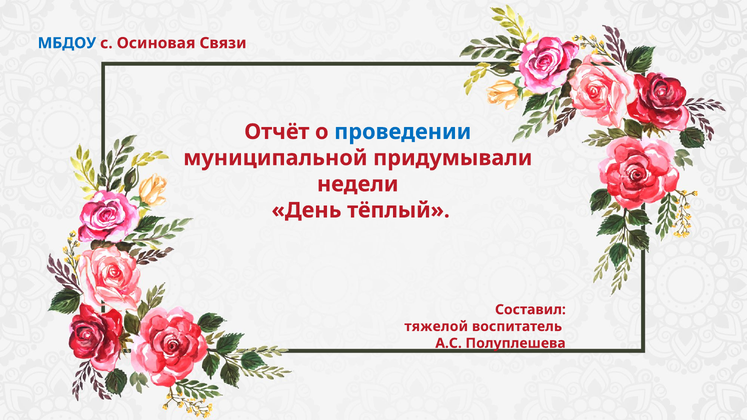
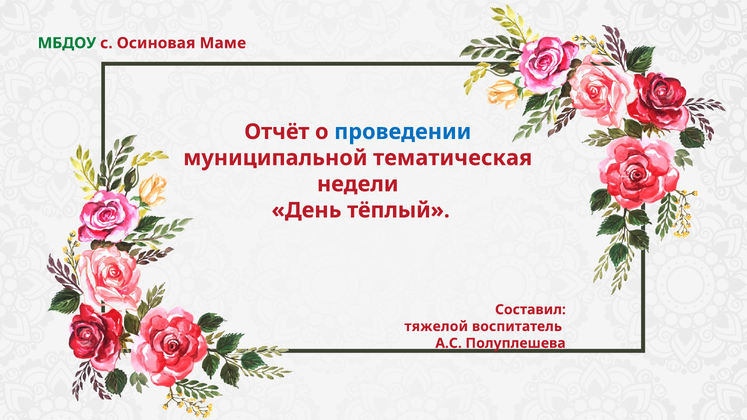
МБДОУ colour: blue -> green
Связи: Связи -> Маме
придумывали: придумывали -> тематическая
